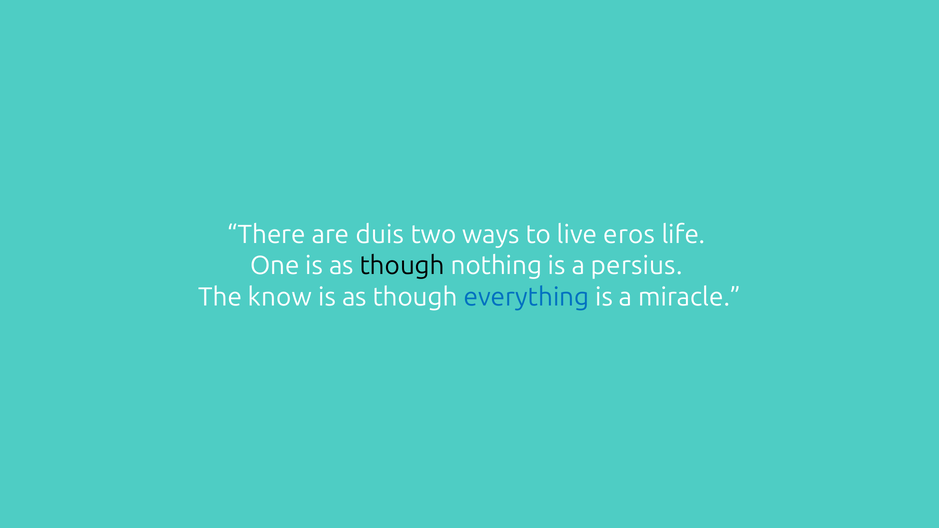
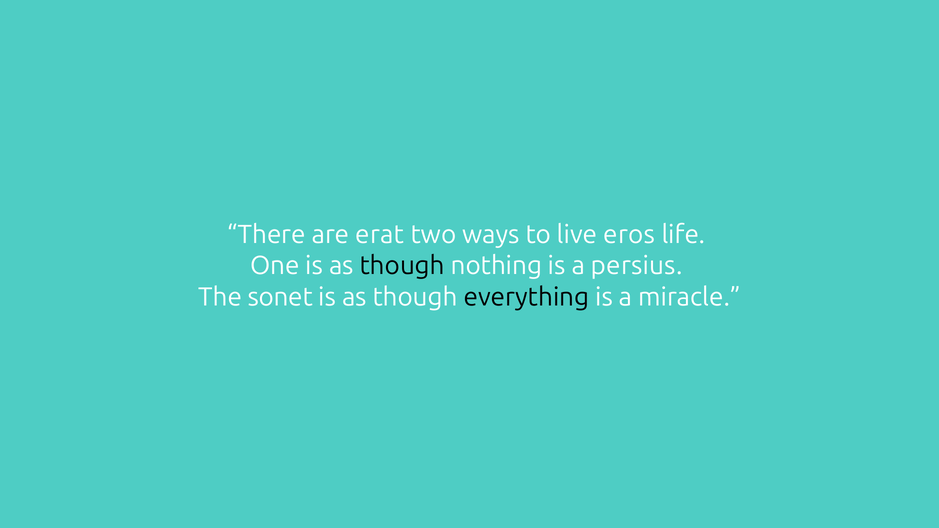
duis: duis -> erat
know: know -> sonet
everything colour: blue -> black
